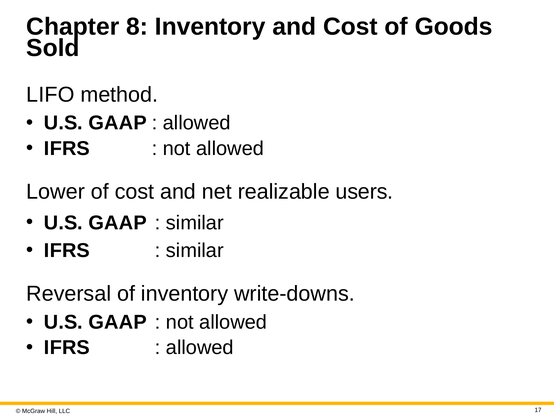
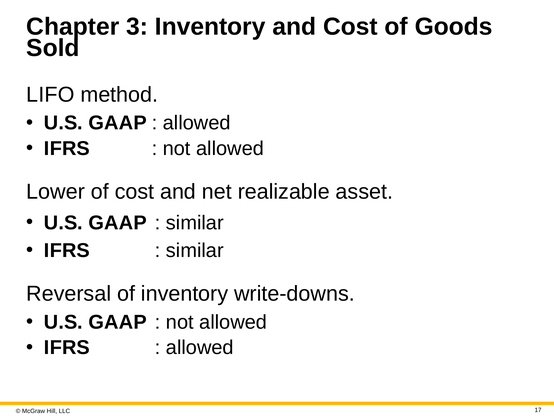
8: 8 -> 3
users: users -> asset
